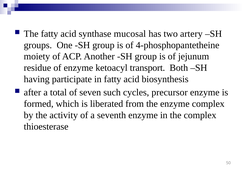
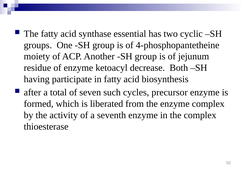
mucosal: mucosal -> essential
artery: artery -> cyclic
transport: transport -> decrease
